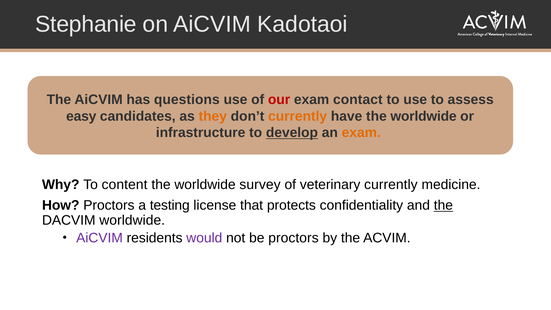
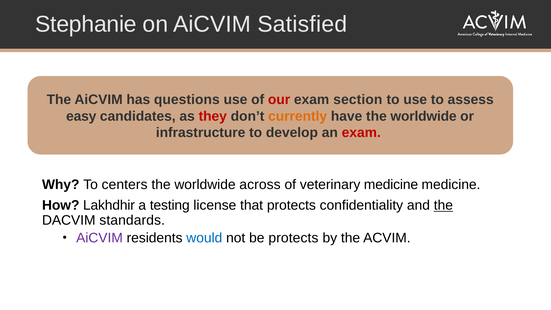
Kadotaoi: Kadotaoi -> Satisfied
contact: contact -> section
they colour: orange -> red
develop underline: present -> none
exam at (361, 133) colour: orange -> red
content: content -> centers
survey: survey -> across
veterinary currently: currently -> medicine
How Proctors: Proctors -> Lakhdhir
DACVIM worldwide: worldwide -> standards
would colour: purple -> blue
be proctors: proctors -> protects
